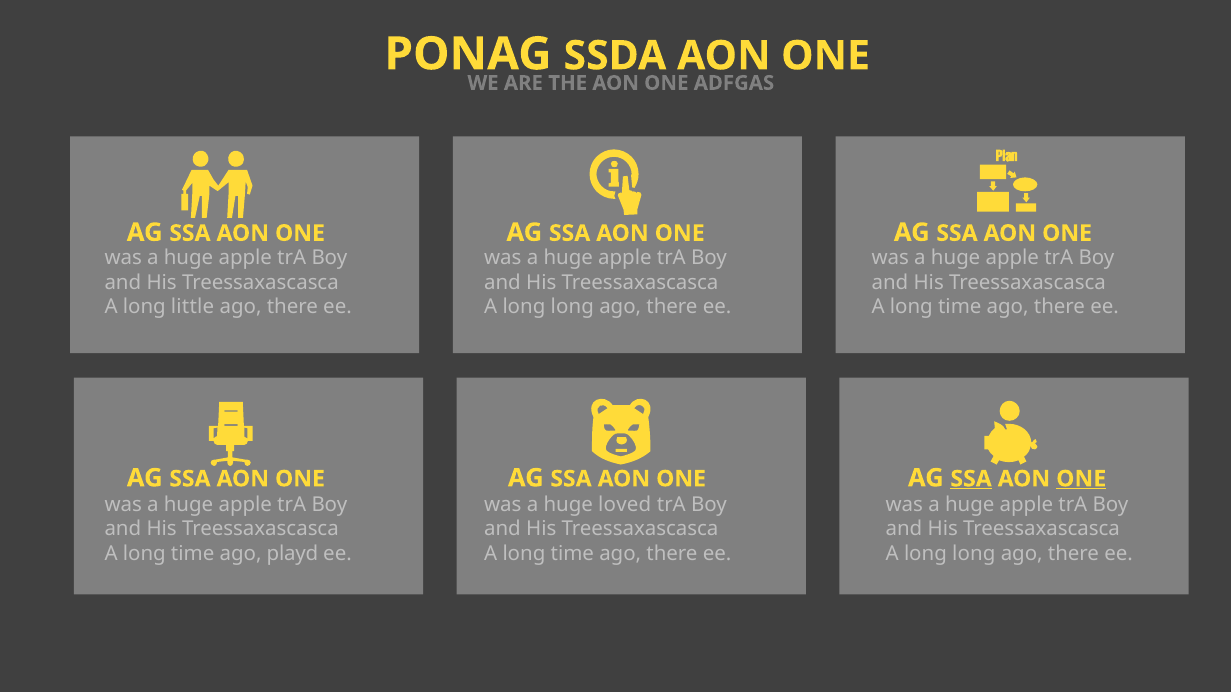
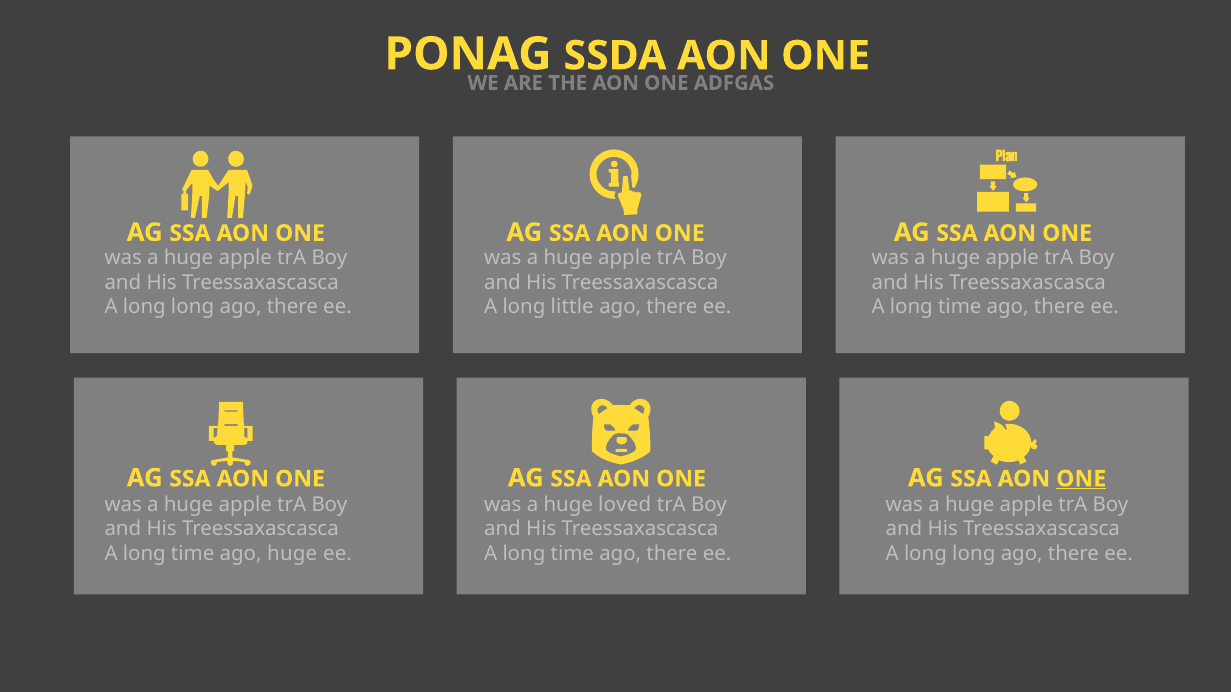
little at (193, 307): little -> long
long at (572, 307): long -> little
SSA at (971, 479) underline: present -> none
ago playd: playd -> huge
